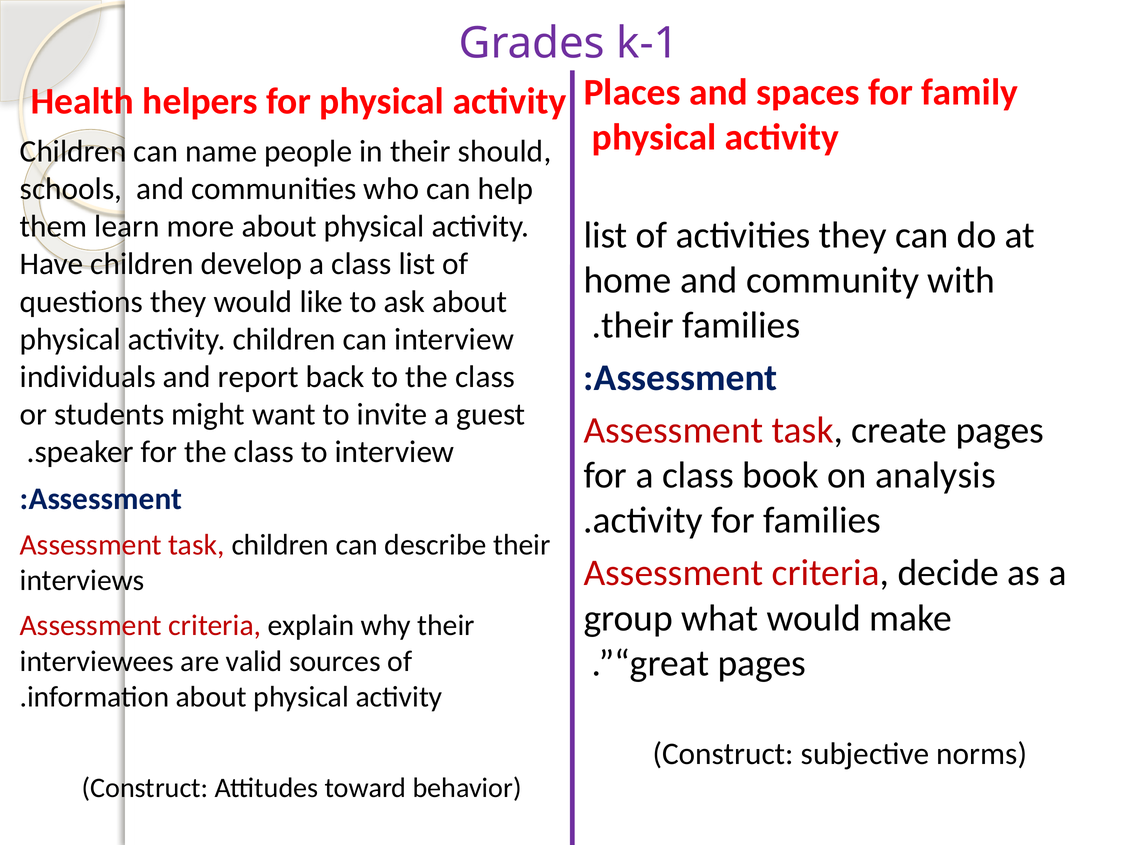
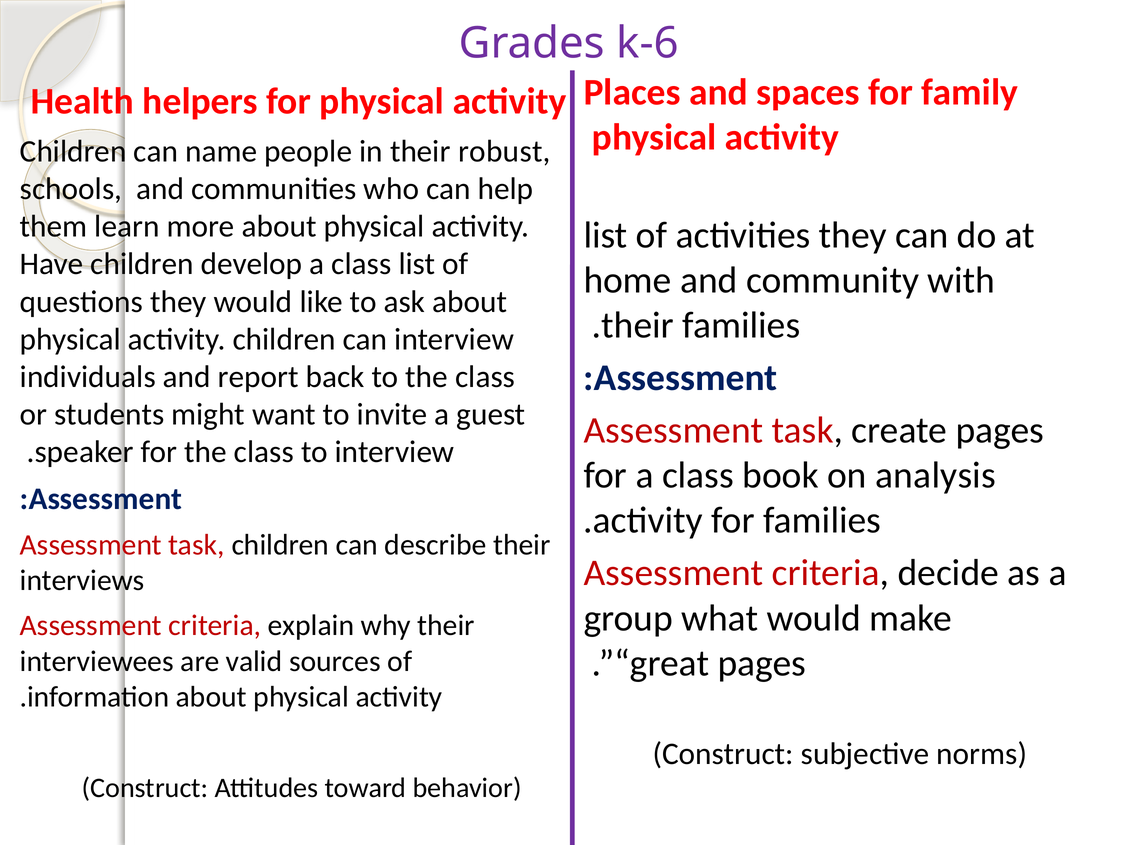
k-1: k-1 -> k-6
should: should -> robust
